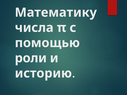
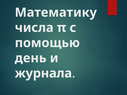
роли: роли -> день
историю: историю -> журнала
